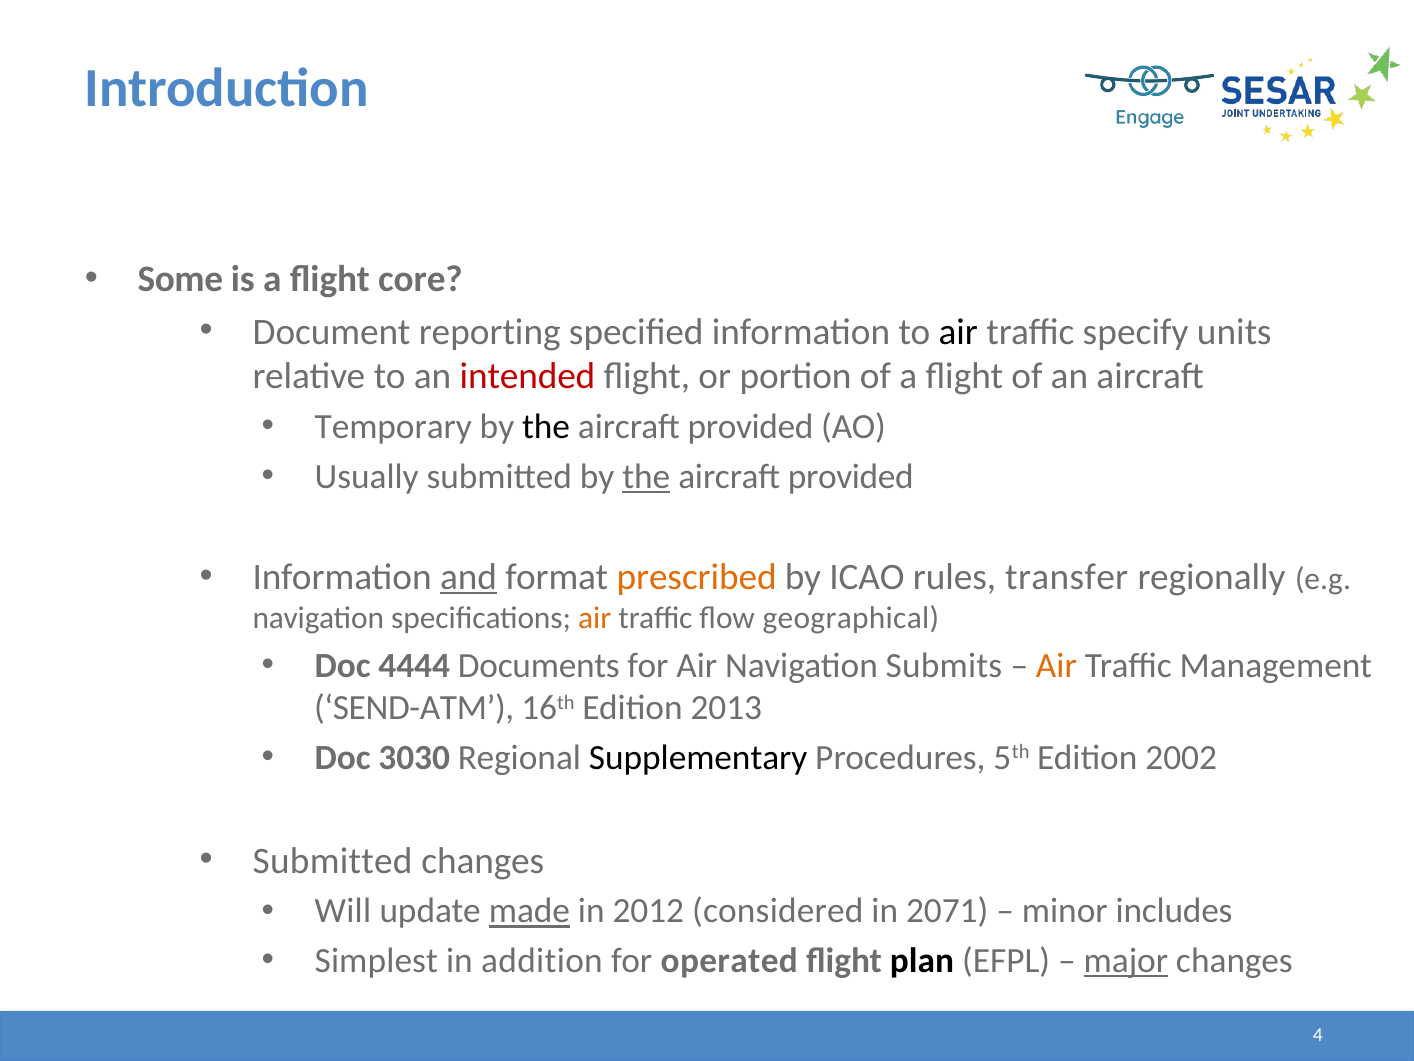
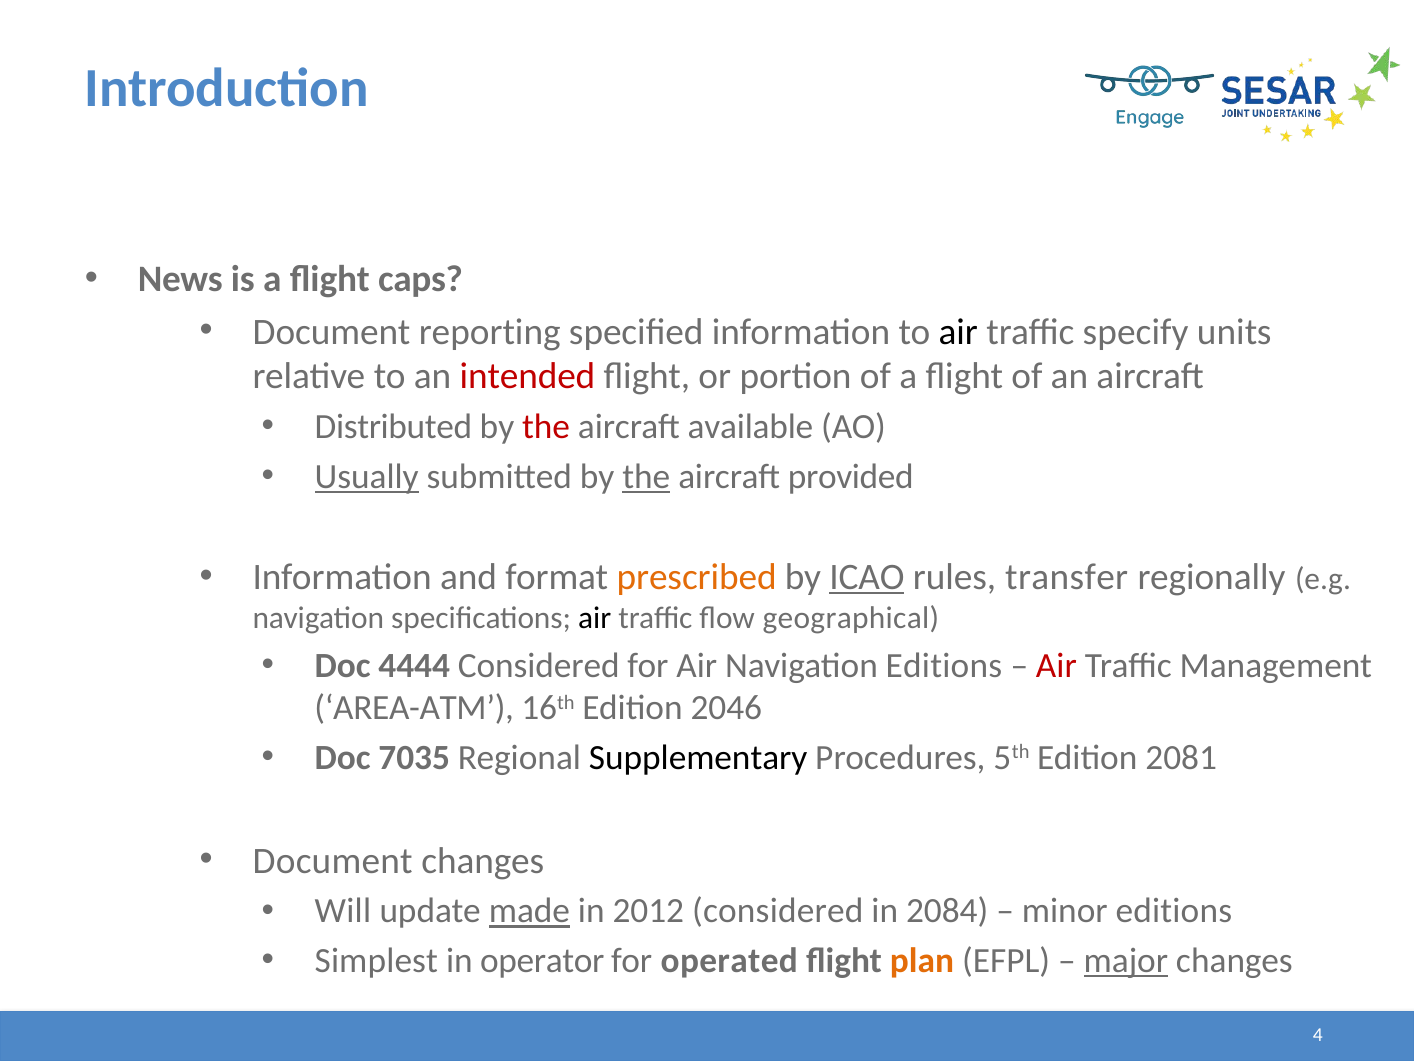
Some: Some -> News
core: core -> caps
Temporary: Temporary -> Distributed
the at (546, 427) colour: black -> red
provided at (751, 427): provided -> available
Usually underline: none -> present
and underline: present -> none
ICAO underline: none -> present
air at (595, 618) colour: orange -> black
4444 Documents: Documents -> Considered
Navigation Submits: Submits -> Editions
Air at (1056, 665) colour: orange -> red
SEND-ATM: SEND-ATM -> AREA-ATM
2013: 2013 -> 2046
3030: 3030 -> 7035
2002: 2002 -> 2081
Submitted at (333, 860): Submitted -> Document
2071: 2071 -> 2084
minor includes: includes -> editions
addition: addition -> operator
plan colour: black -> orange
